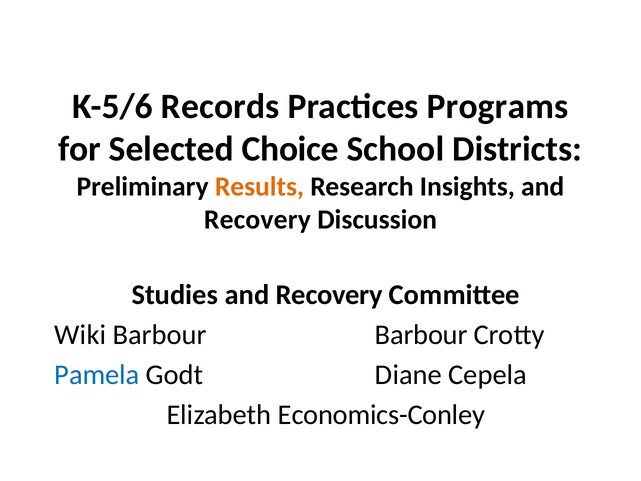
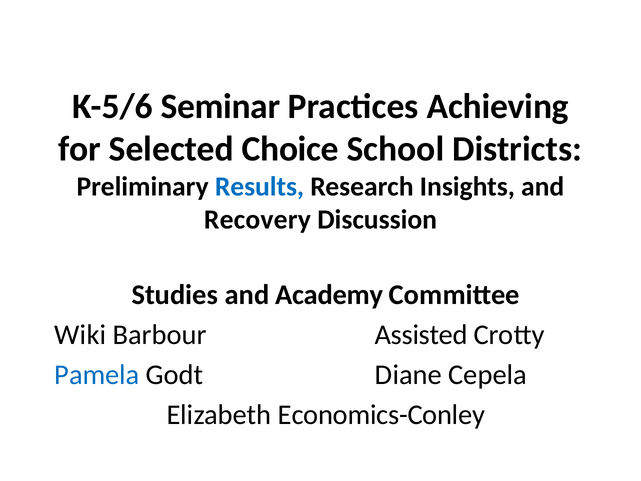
Records: Records -> Seminar
Programs: Programs -> Achieving
Results colour: orange -> blue
Studies and Recovery: Recovery -> Academy
Barbour Barbour: Barbour -> Assisted
